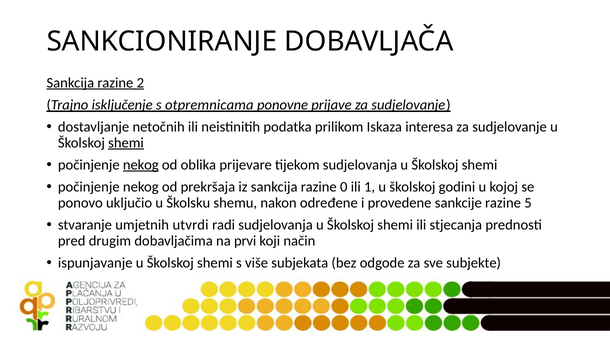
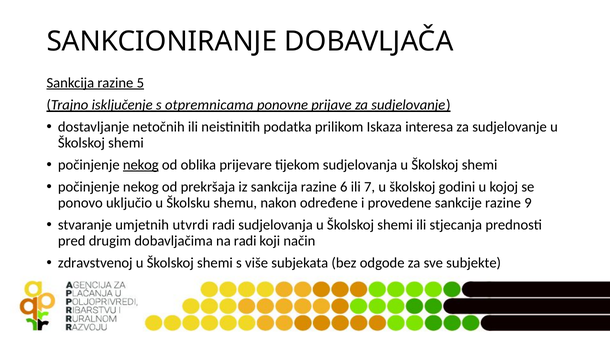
2: 2 -> 5
shemi at (126, 143) underline: present -> none
0: 0 -> 6
1: 1 -> 7
5: 5 -> 9
na prvi: prvi -> radi
ispunjavanje: ispunjavanje -> zdravstvenoj
